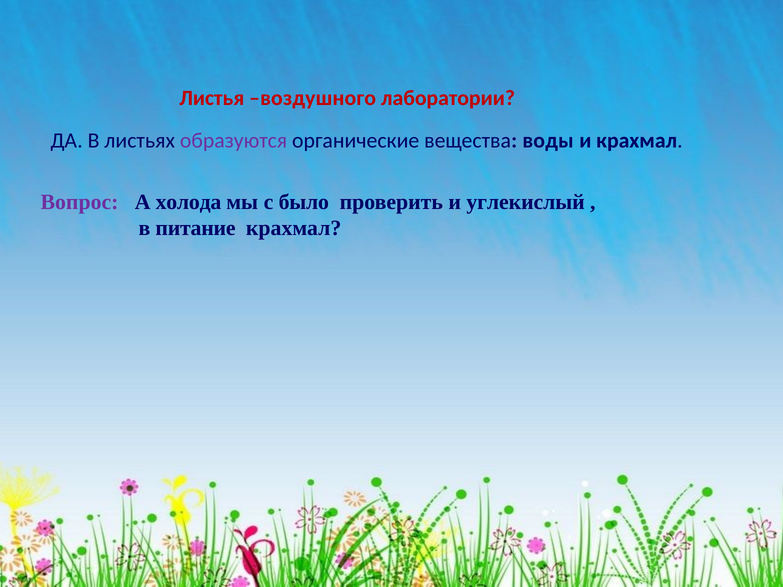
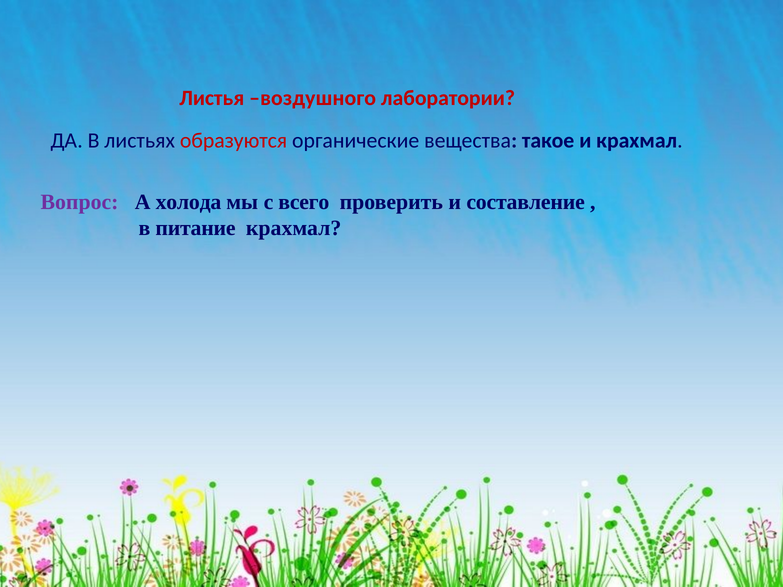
образуются colour: purple -> red
воды: воды -> такое
было: было -> всего
углекислый: углекислый -> составление
